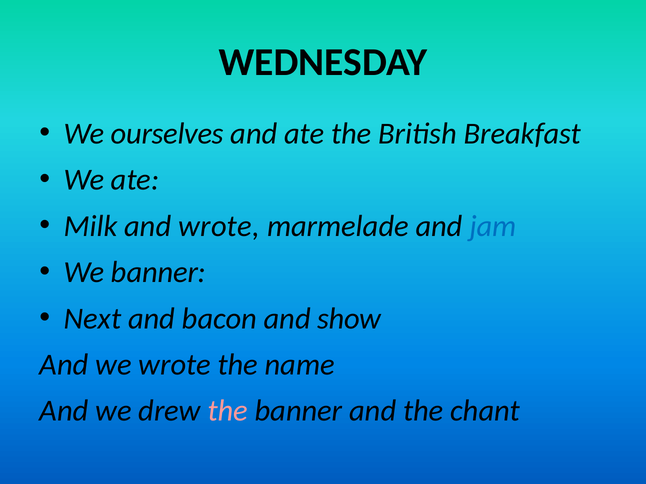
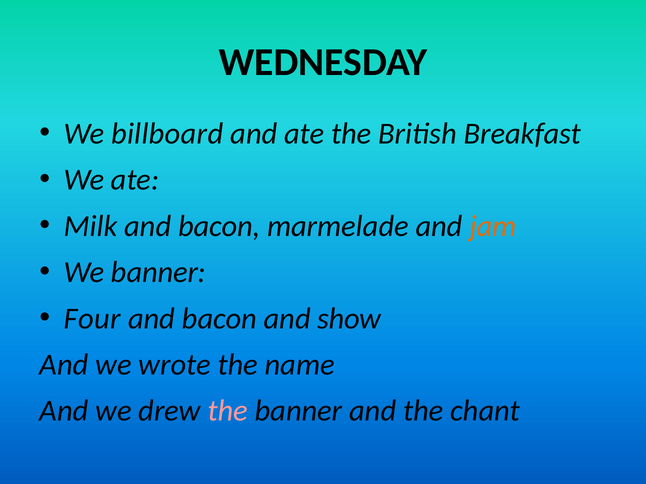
ourselves: ourselves -> billboard
Milk and wrote: wrote -> bacon
jam colour: blue -> orange
Next: Next -> Four
